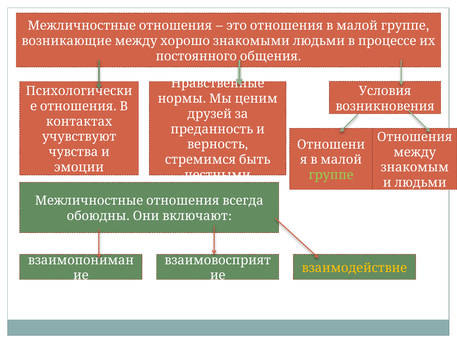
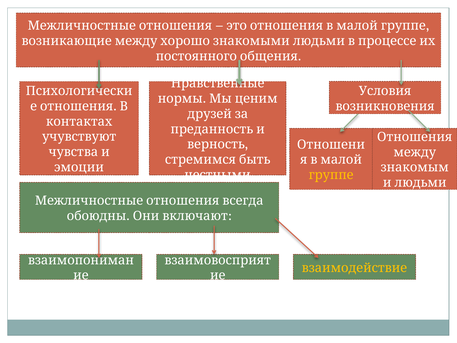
группе colour: light green -> yellow
